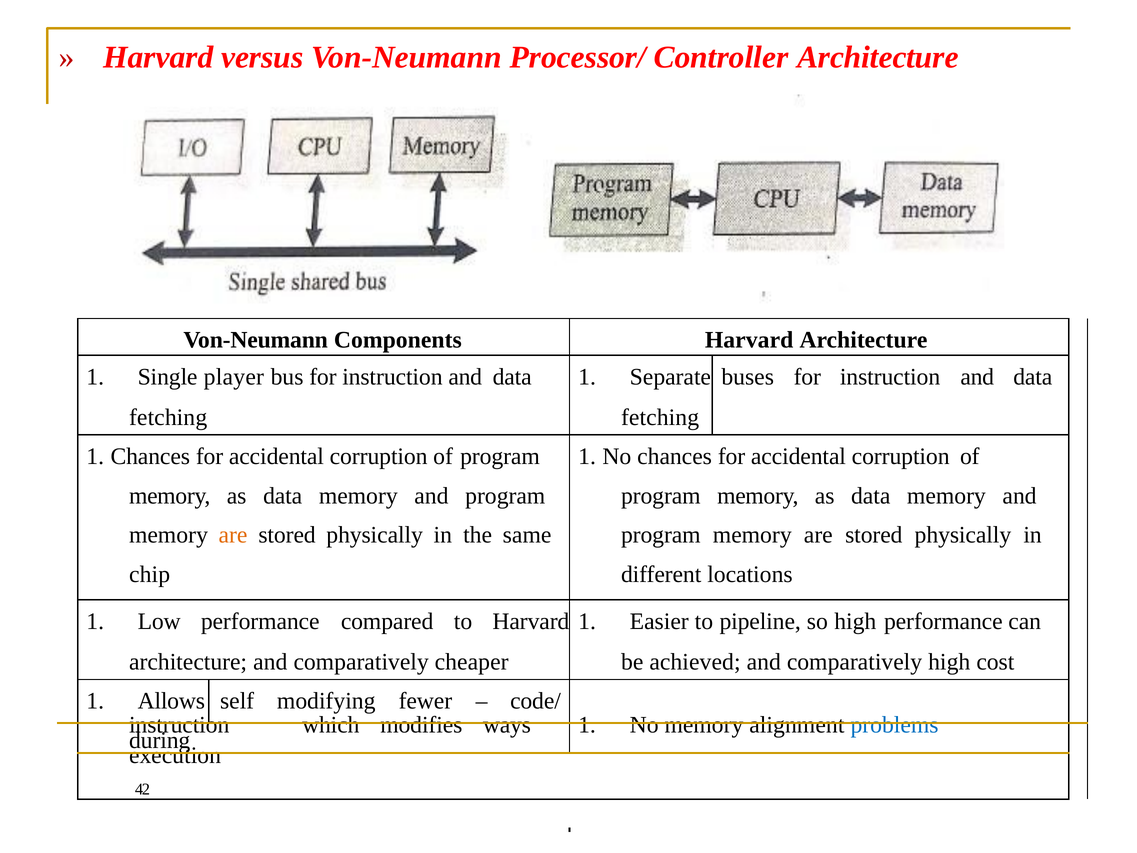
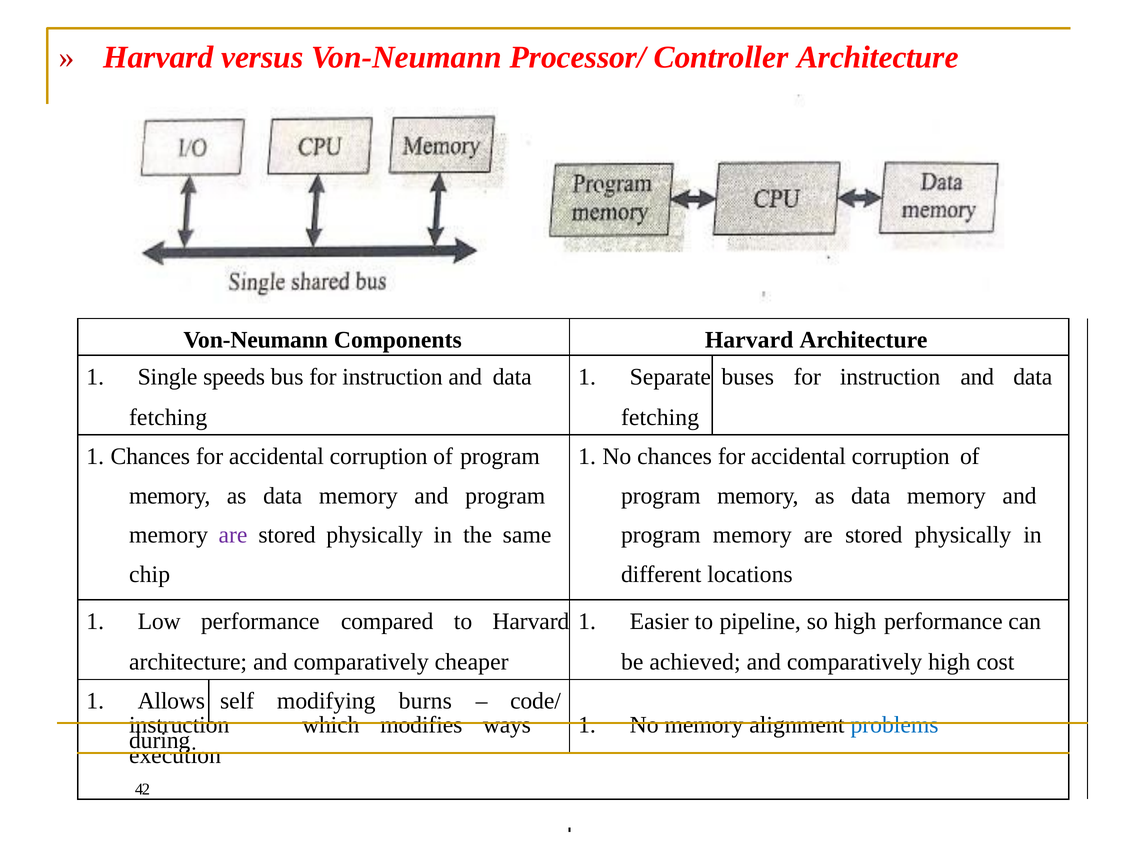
player: player -> speeds
are at (233, 535) colour: orange -> purple
fewer: fewer -> burns
